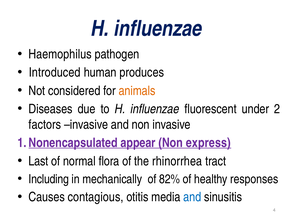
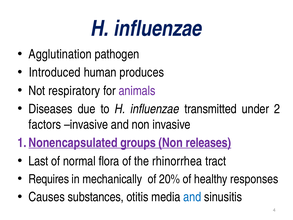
Haemophilus: Haemophilus -> Agglutination
considered: considered -> respiratory
animals colour: orange -> purple
fluorescent: fluorescent -> transmitted
appear: appear -> groups
express: express -> releases
Including: Including -> Requires
82%: 82% -> 20%
contagious: contagious -> substances
